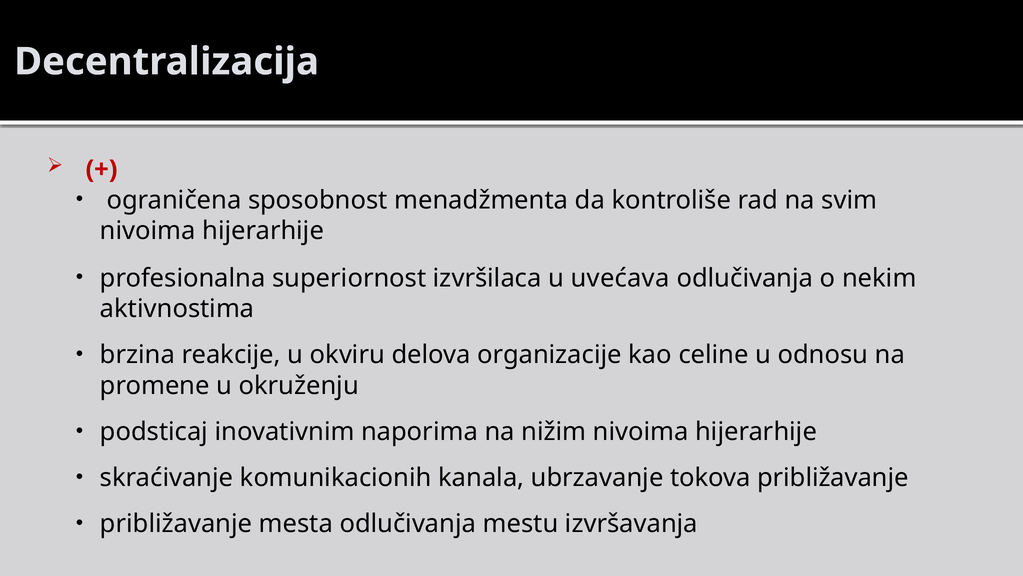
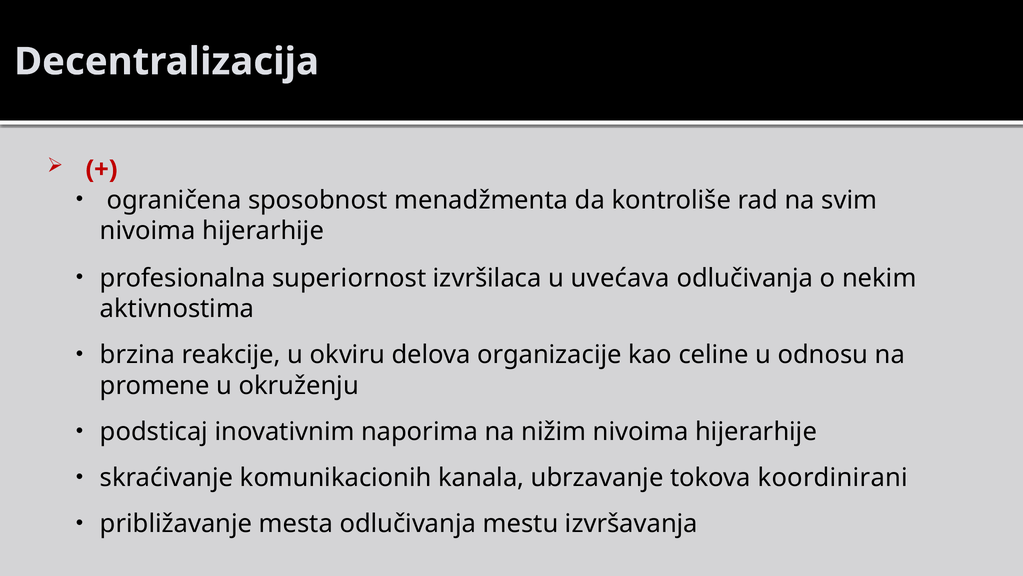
tokova približavanje: približavanje -> koordinirani
